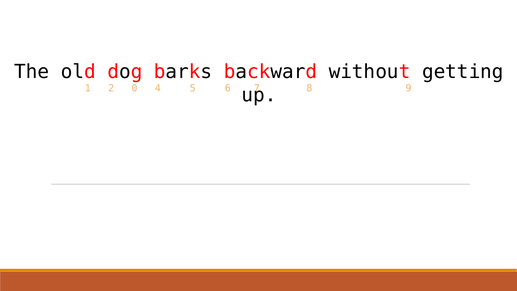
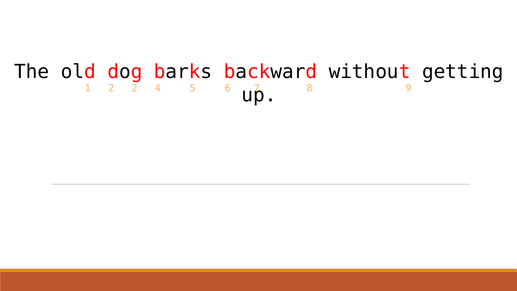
2 0: 0 -> 2
